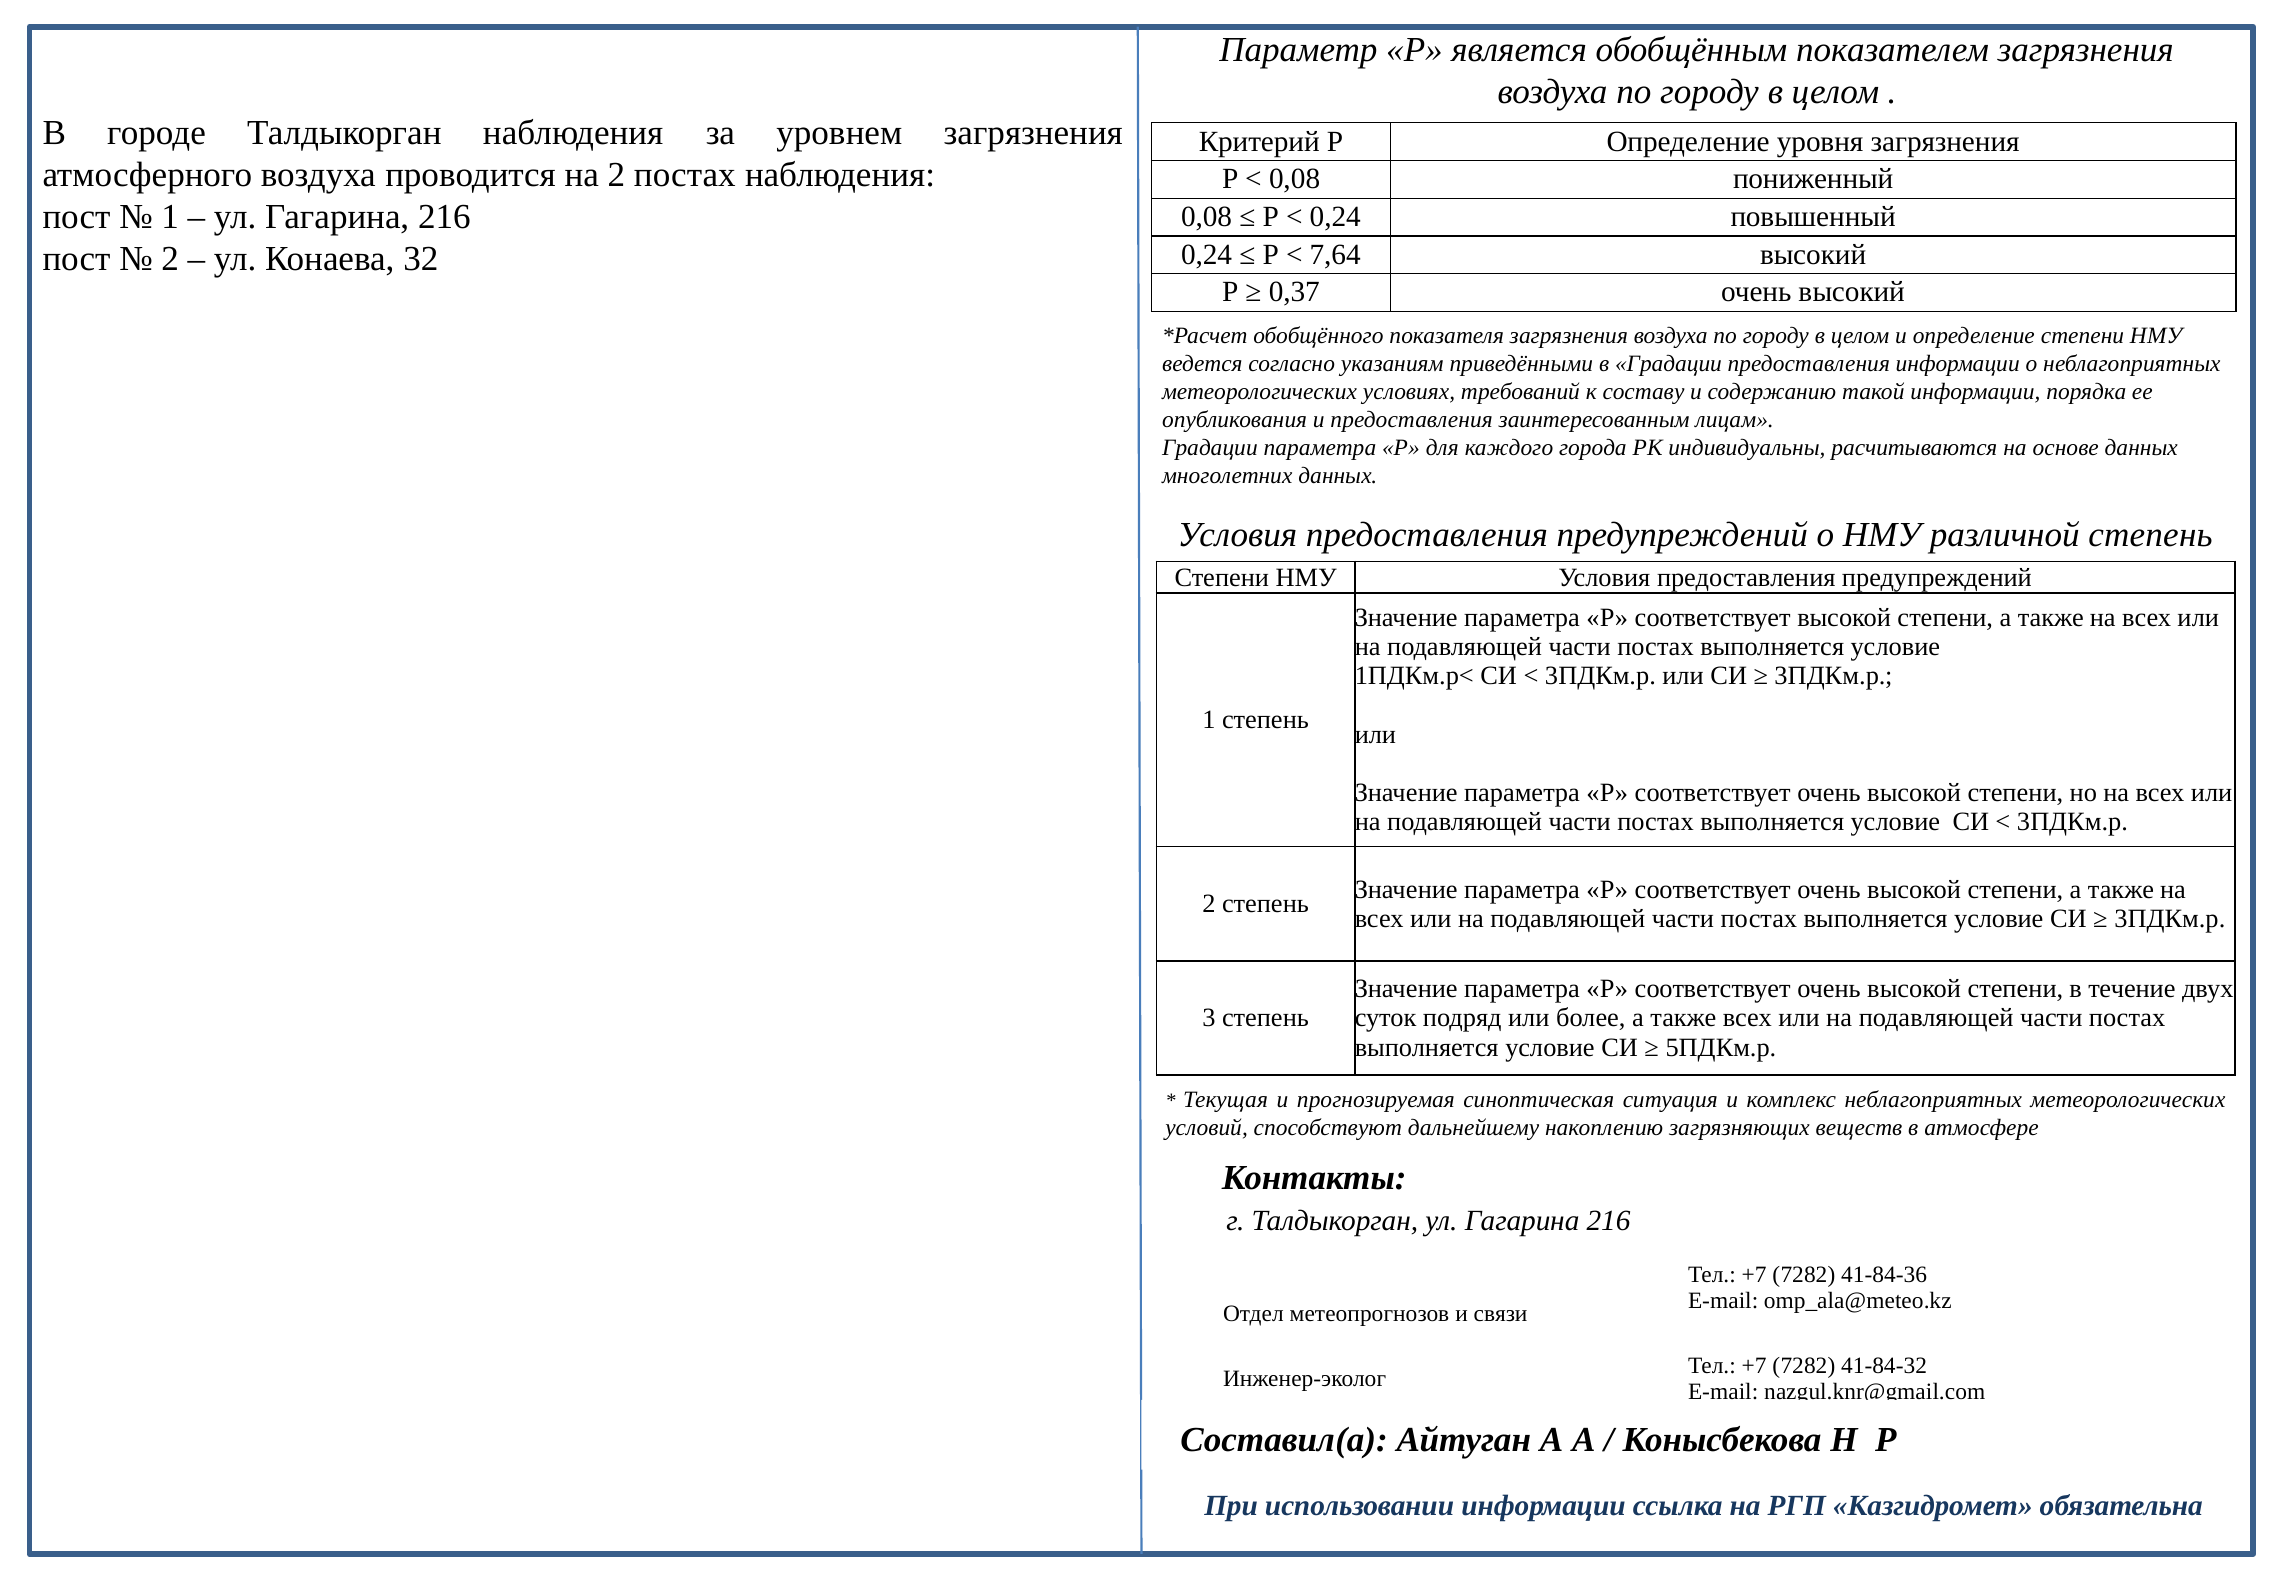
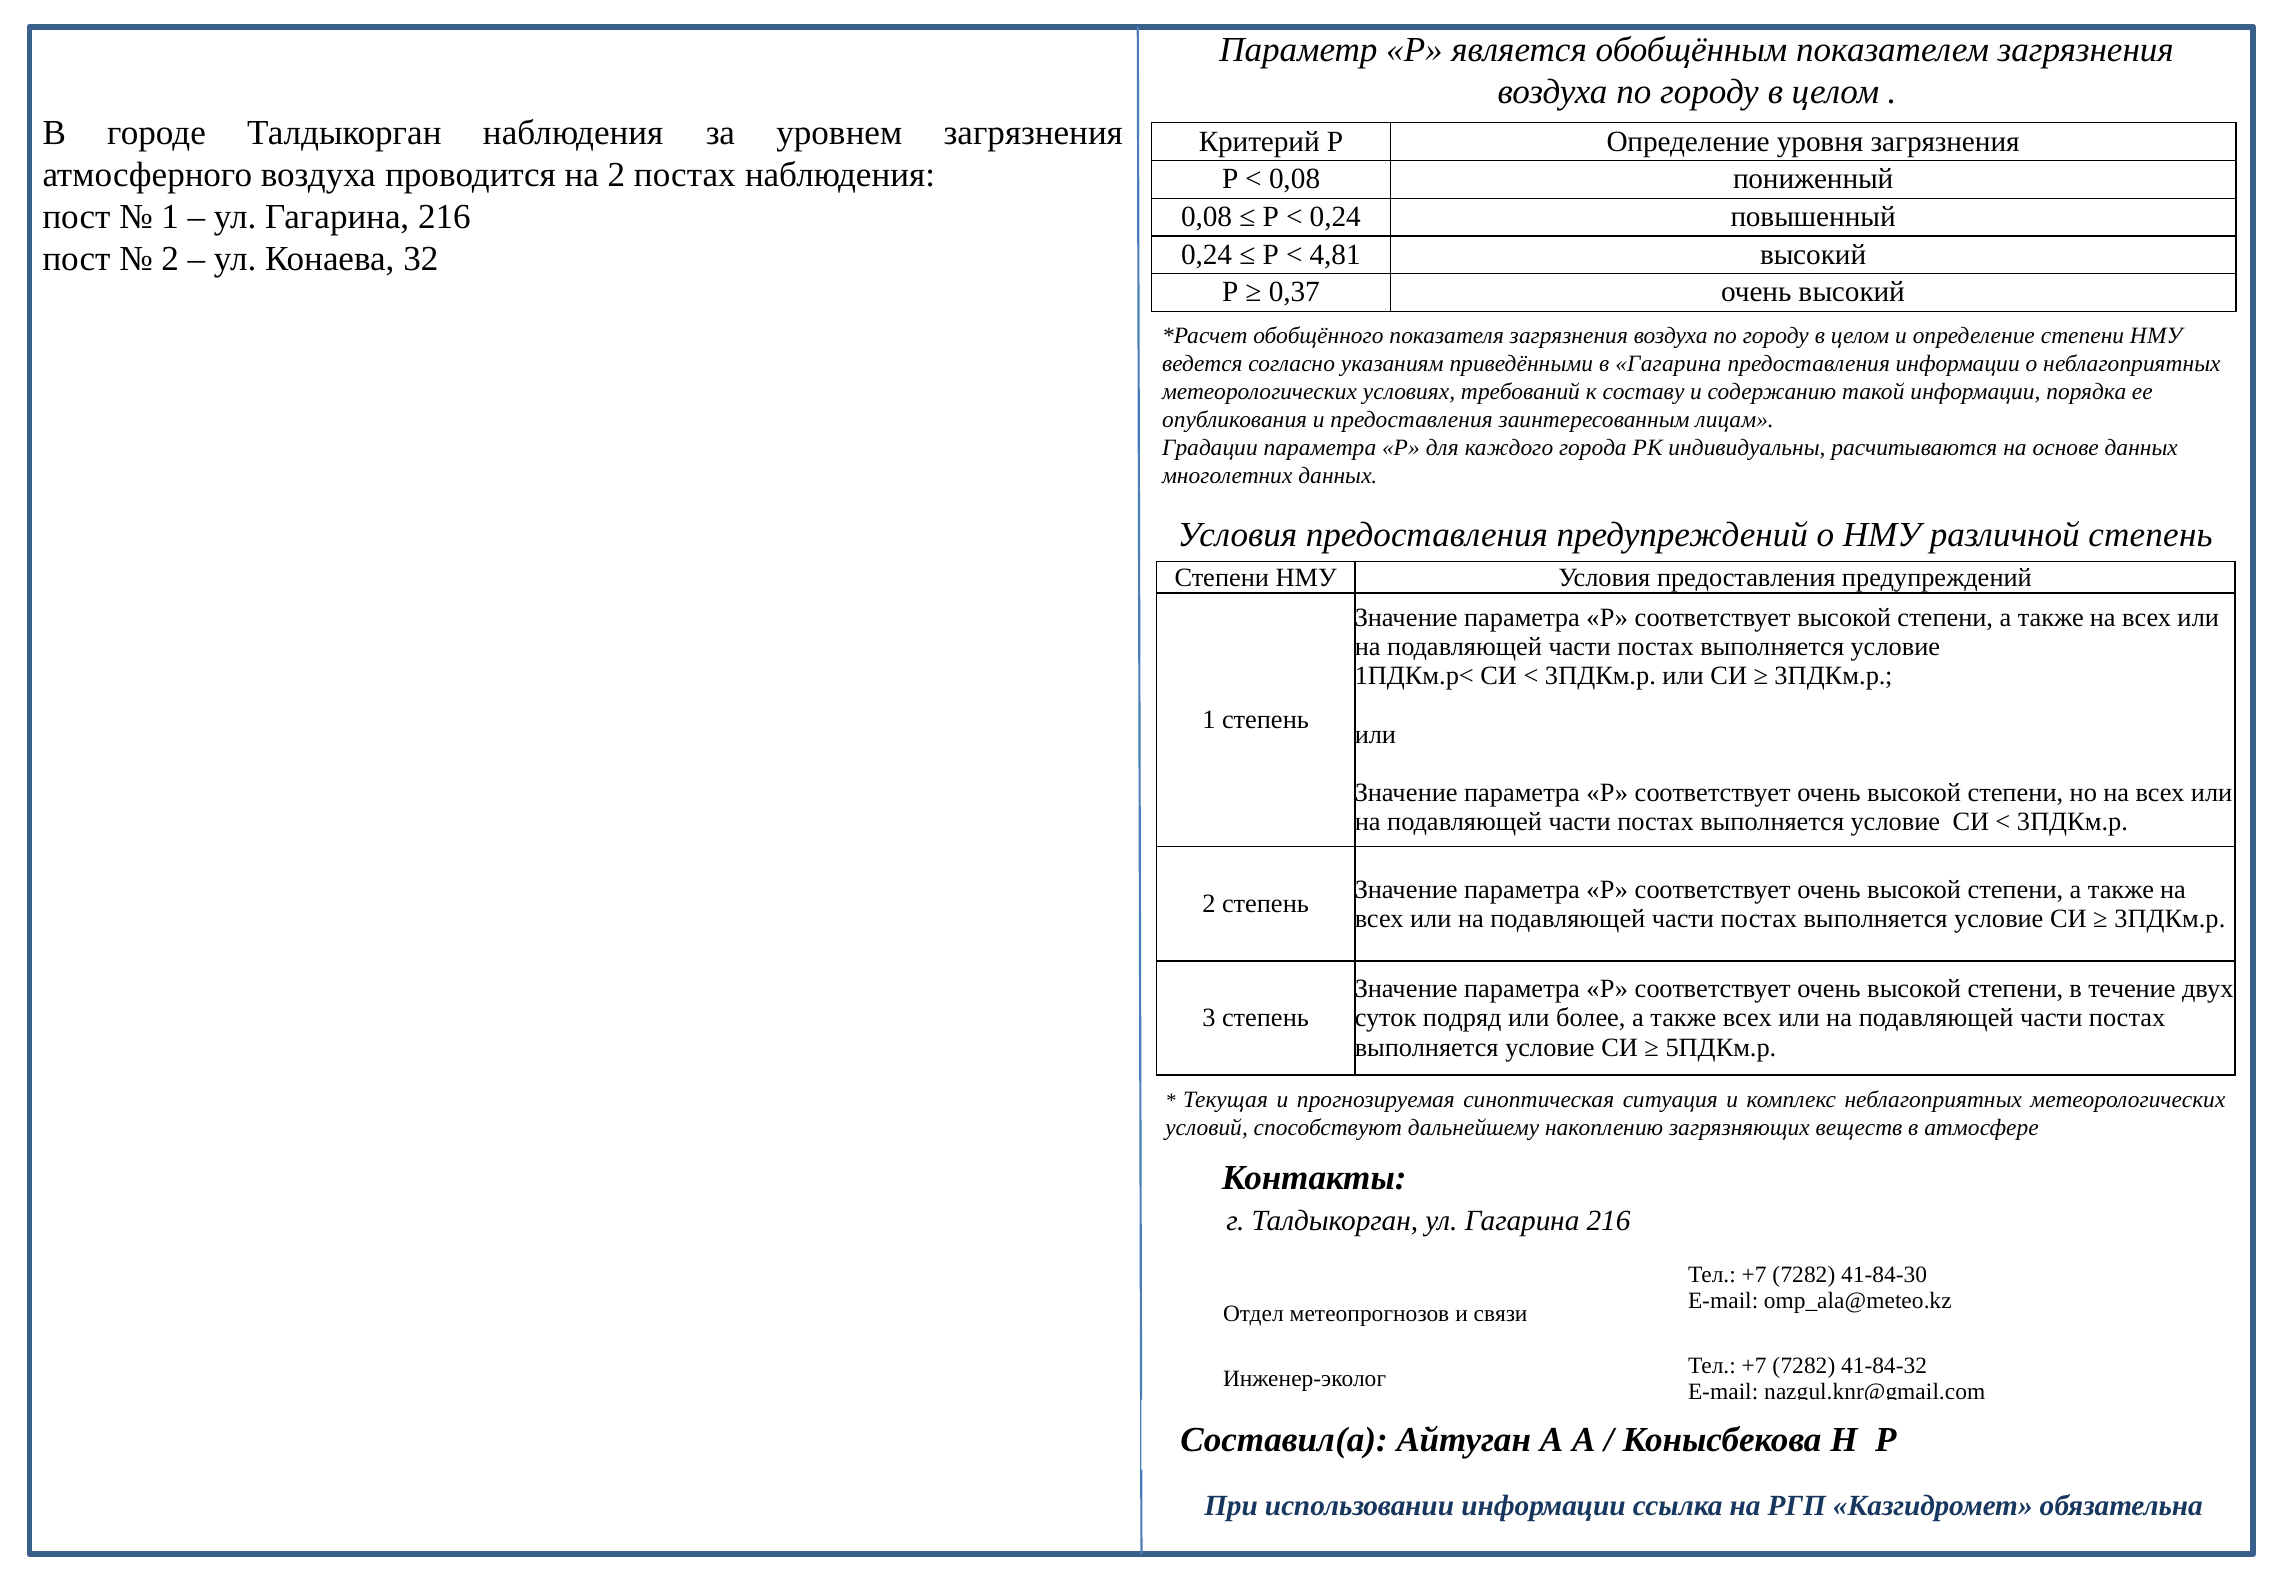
7,64: 7,64 -> 4,81
в Градации: Градации -> Гагарина
41-84-36: 41-84-36 -> 41-84-30
